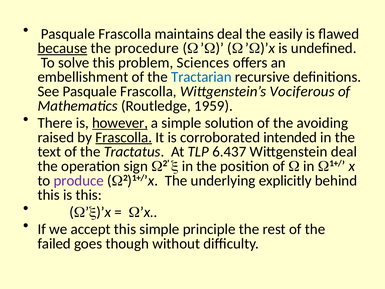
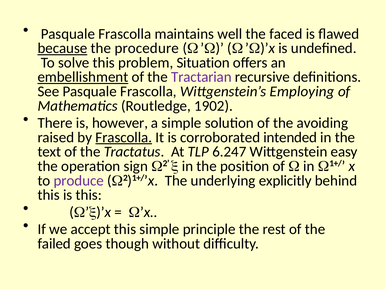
maintains deal: deal -> well
easily: easily -> faced
Sciences: Sciences -> Situation
embellishment underline: none -> present
Tractarian colour: blue -> purple
Vociferous: Vociferous -> Employing
1959: 1959 -> 1902
however underline: present -> none
6.437: 6.437 -> 6.247
Wittgenstein deal: deal -> easy
